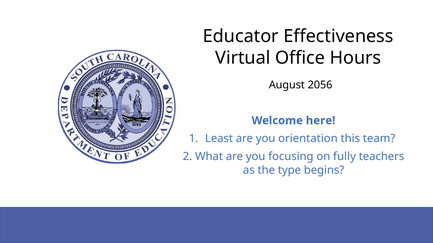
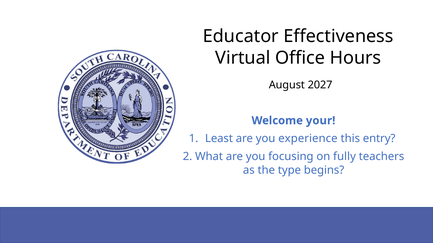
2056: 2056 -> 2027
here: here -> your
orientation: orientation -> experience
team: team -> entry
